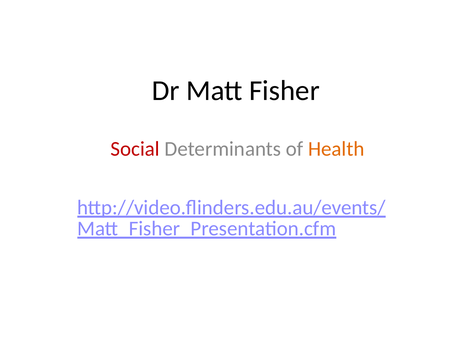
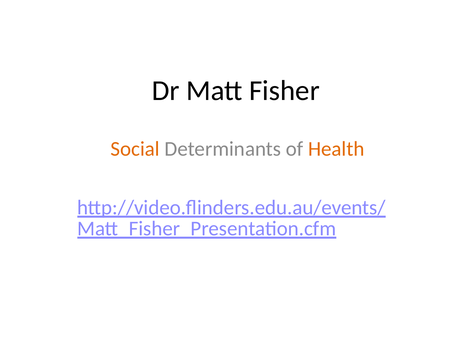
Social colour: red -> orange
